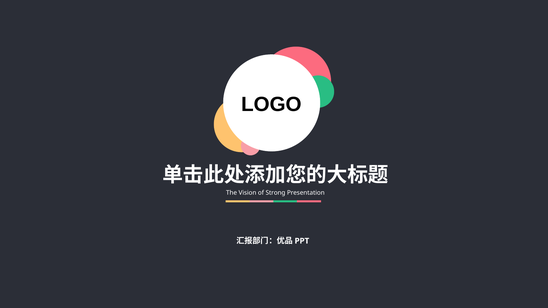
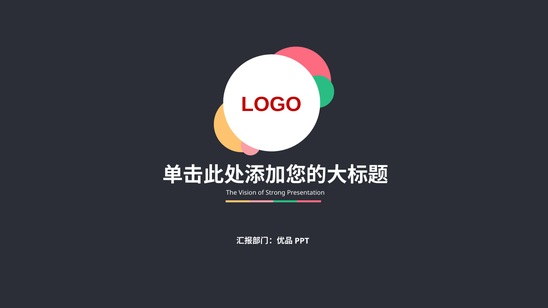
LOGO colour: black -> red
